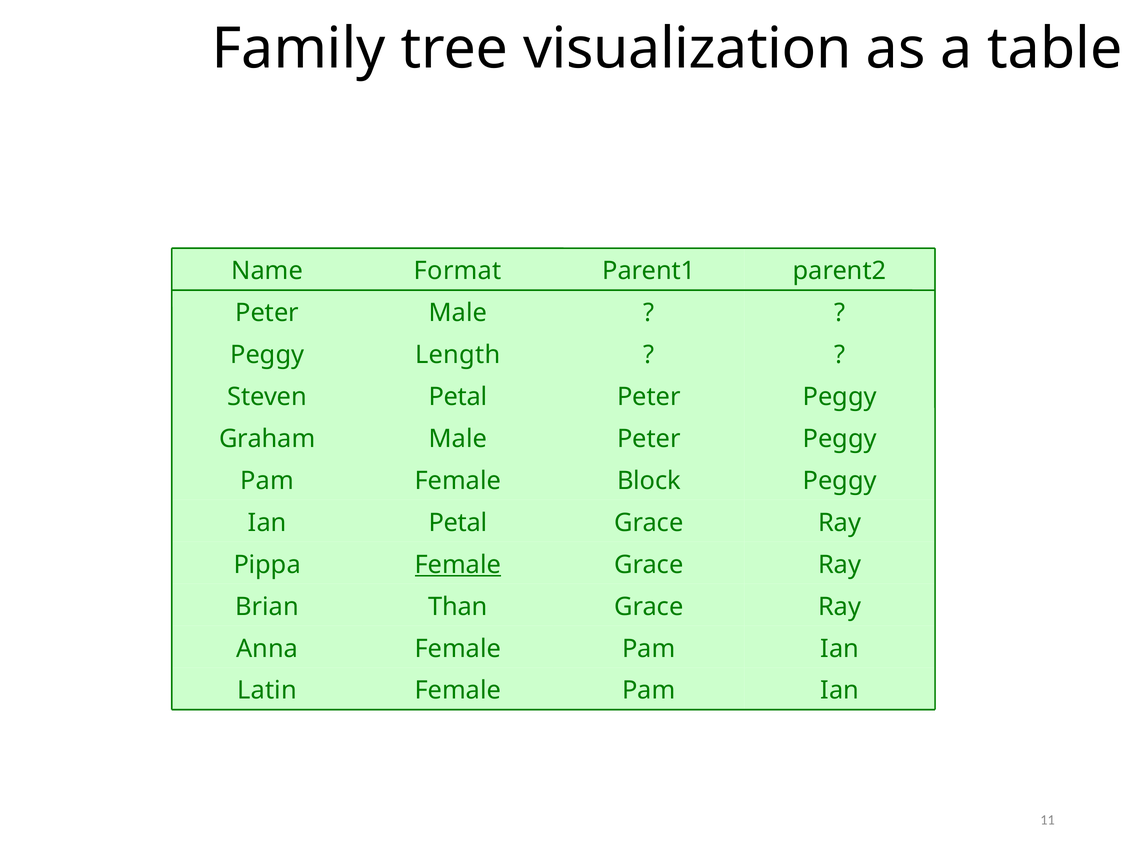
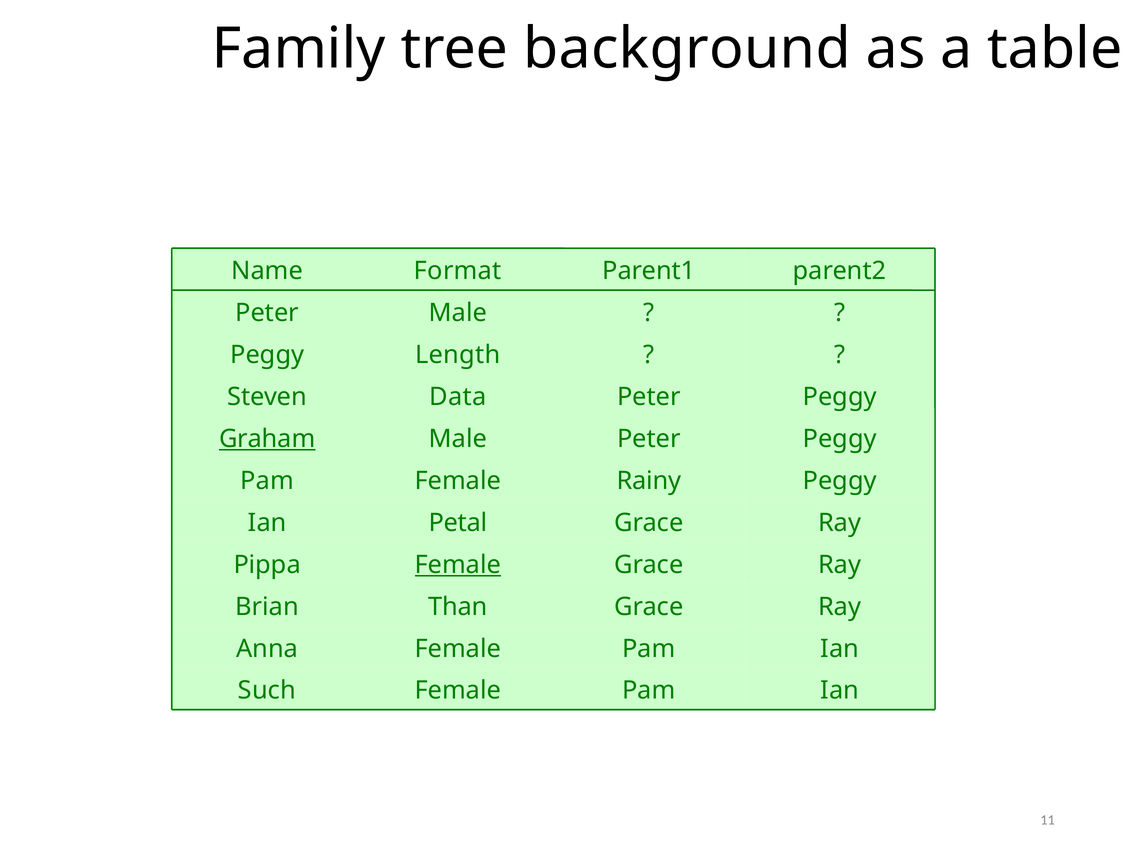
visualization: visualization -> background
Petal at (458, 397): Petal -> Data
Graham underline: none -> present
Block: Block -> Rainy
Latin: Latin -> Such
